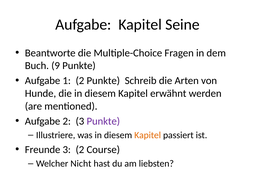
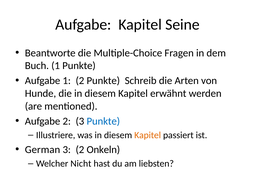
Buch 9: 9 -> 1
Punkte at (103, 121) colour: purple -> blue
Freunde: Freunde -> German
Course: Course -> Onkeln
